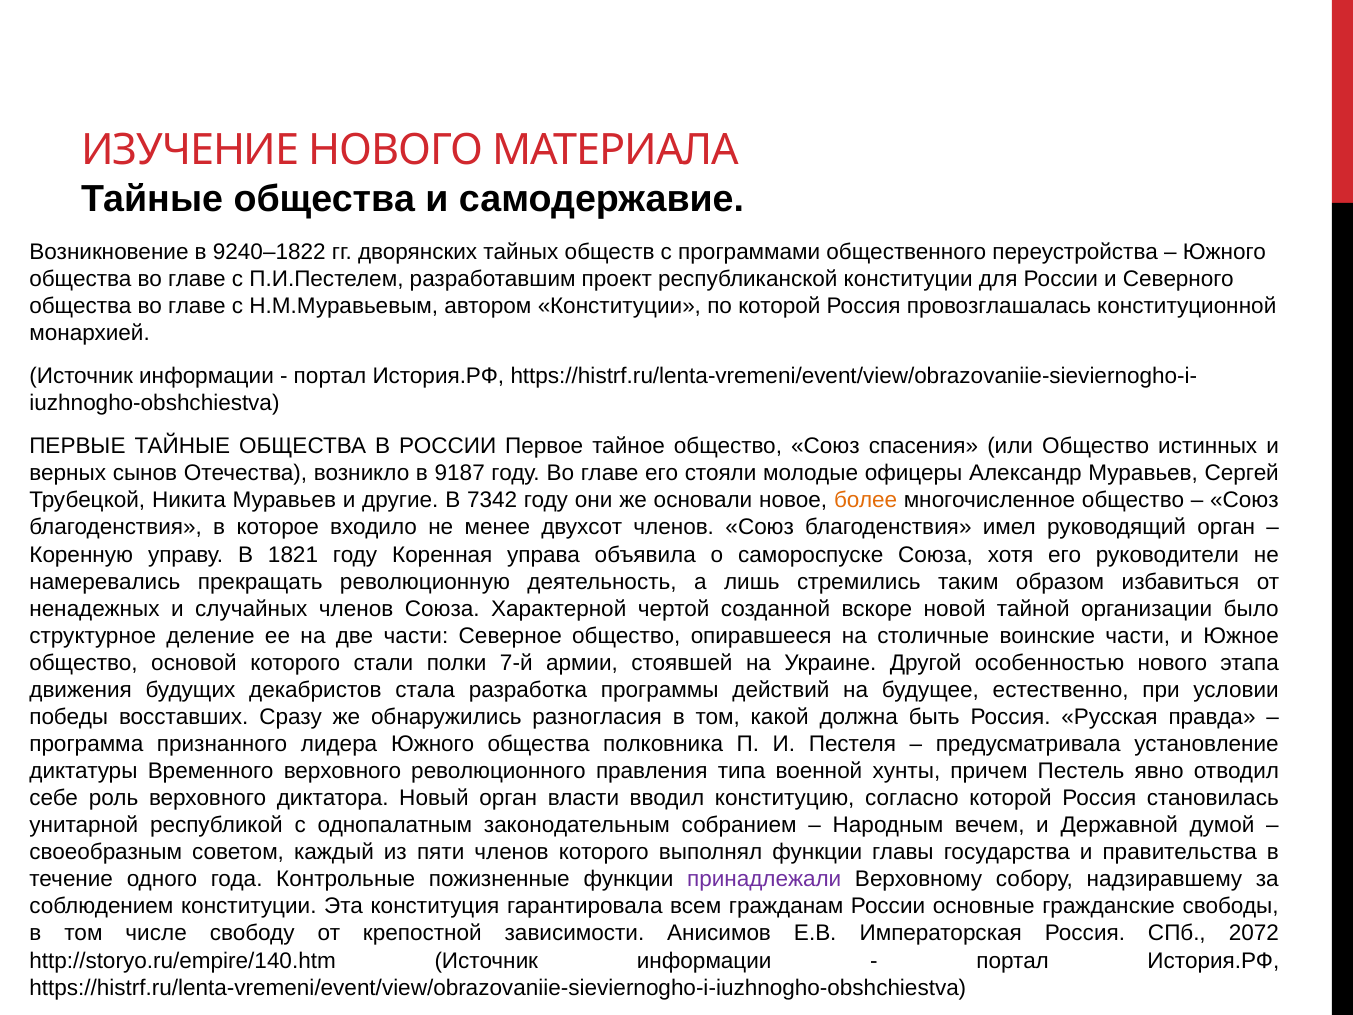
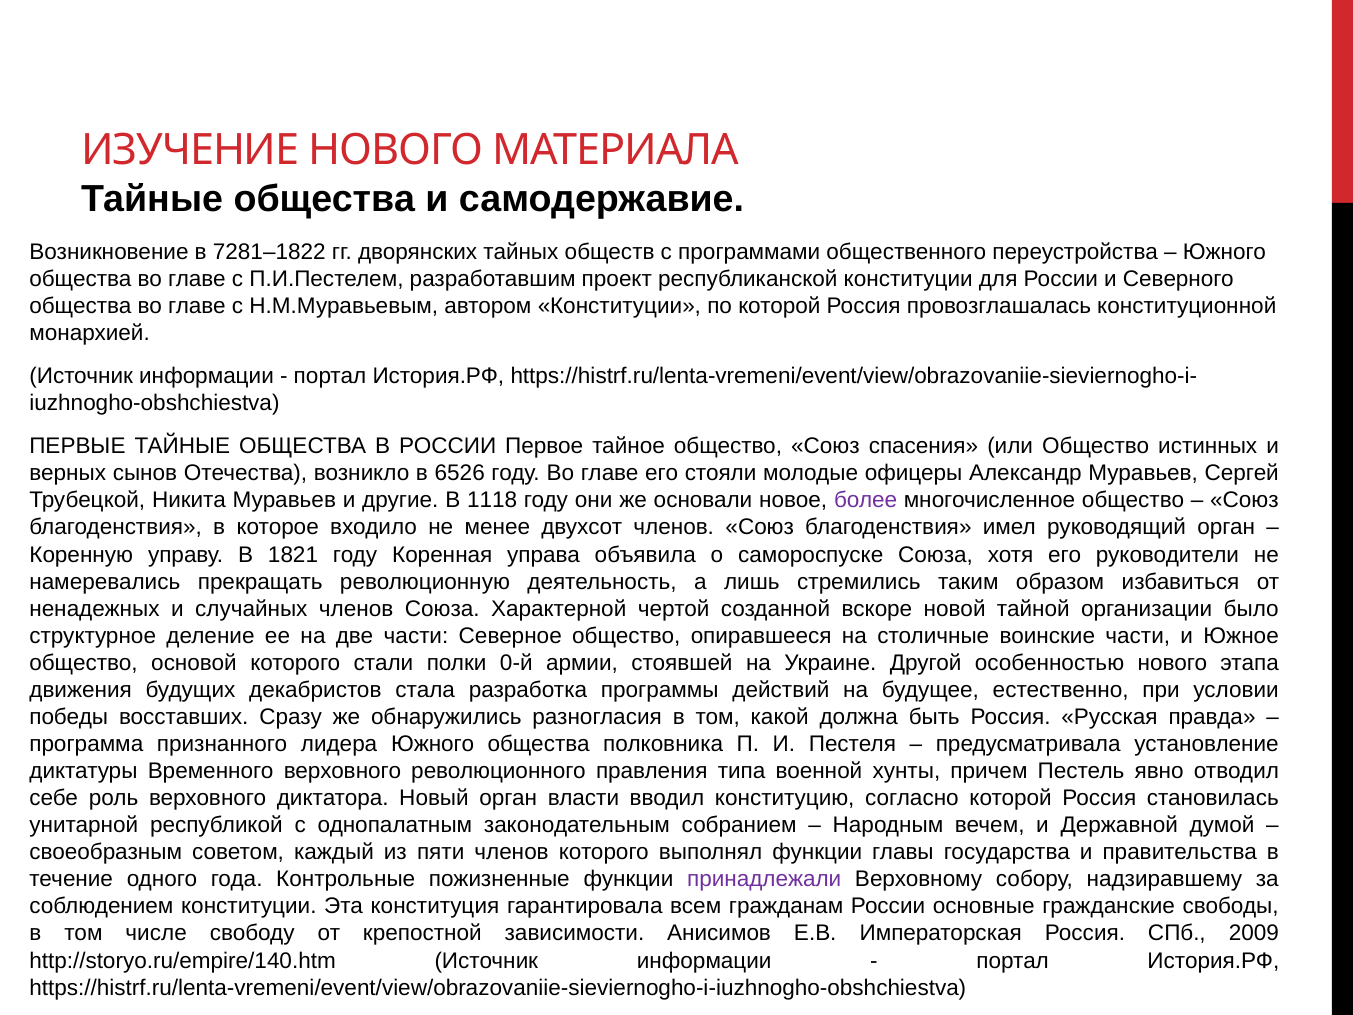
9240–1822: 9240–1822 -> 7281–1822
9187: 9187 -> 6526
7342: 7342 -> 1118
более colour: orange -> purple
7-й: 7-й -> 0-й
2072: 2072 -> 2009
